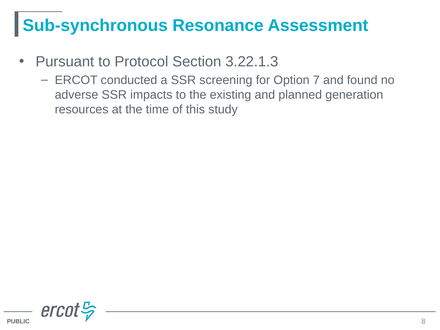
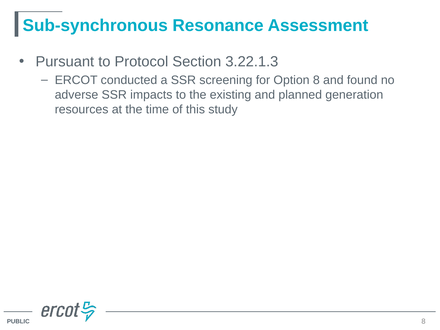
Option 7: 7 -> 8
